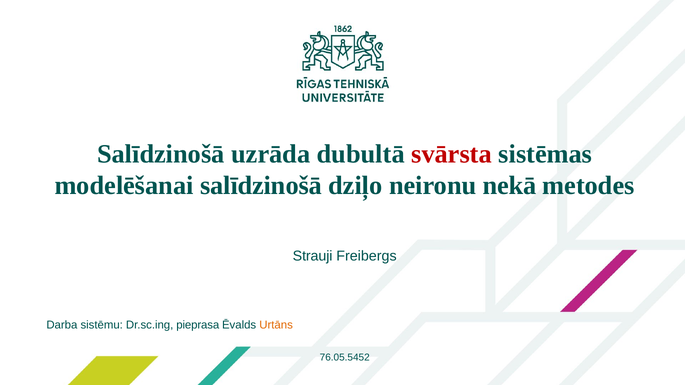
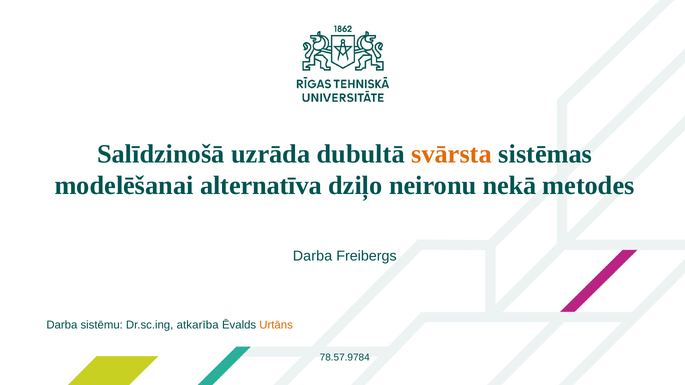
svārsta colour: red -> orange
modelēšanai salīdzinošā: salīdzinošā -> alternatīva
Strauji at (313, 256): Strauji -> Darba
pieprasa: pieprasa -> atkarība
76.05.5452: 76.05.5452 -> 78.57.9784
